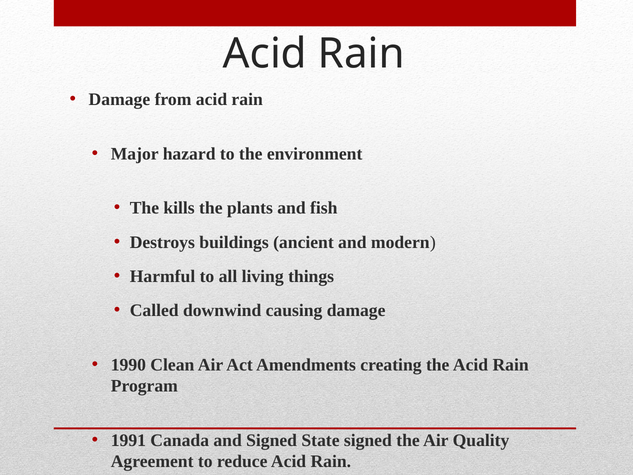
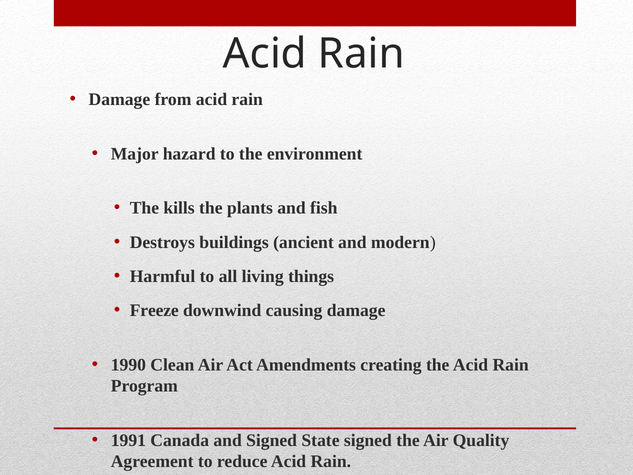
Called: Called -> Freeze
